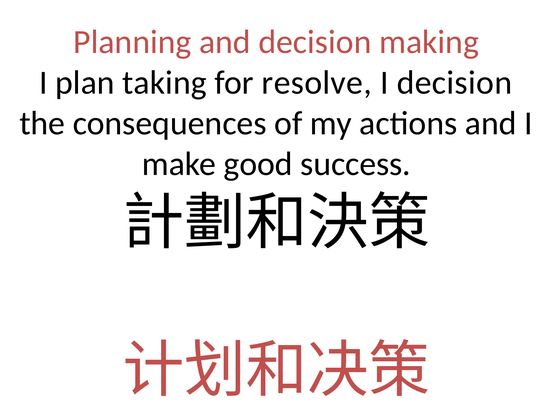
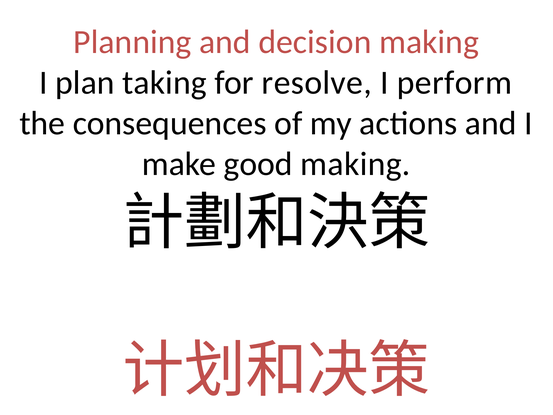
I decision: decision -> perform
good success: success -> making
